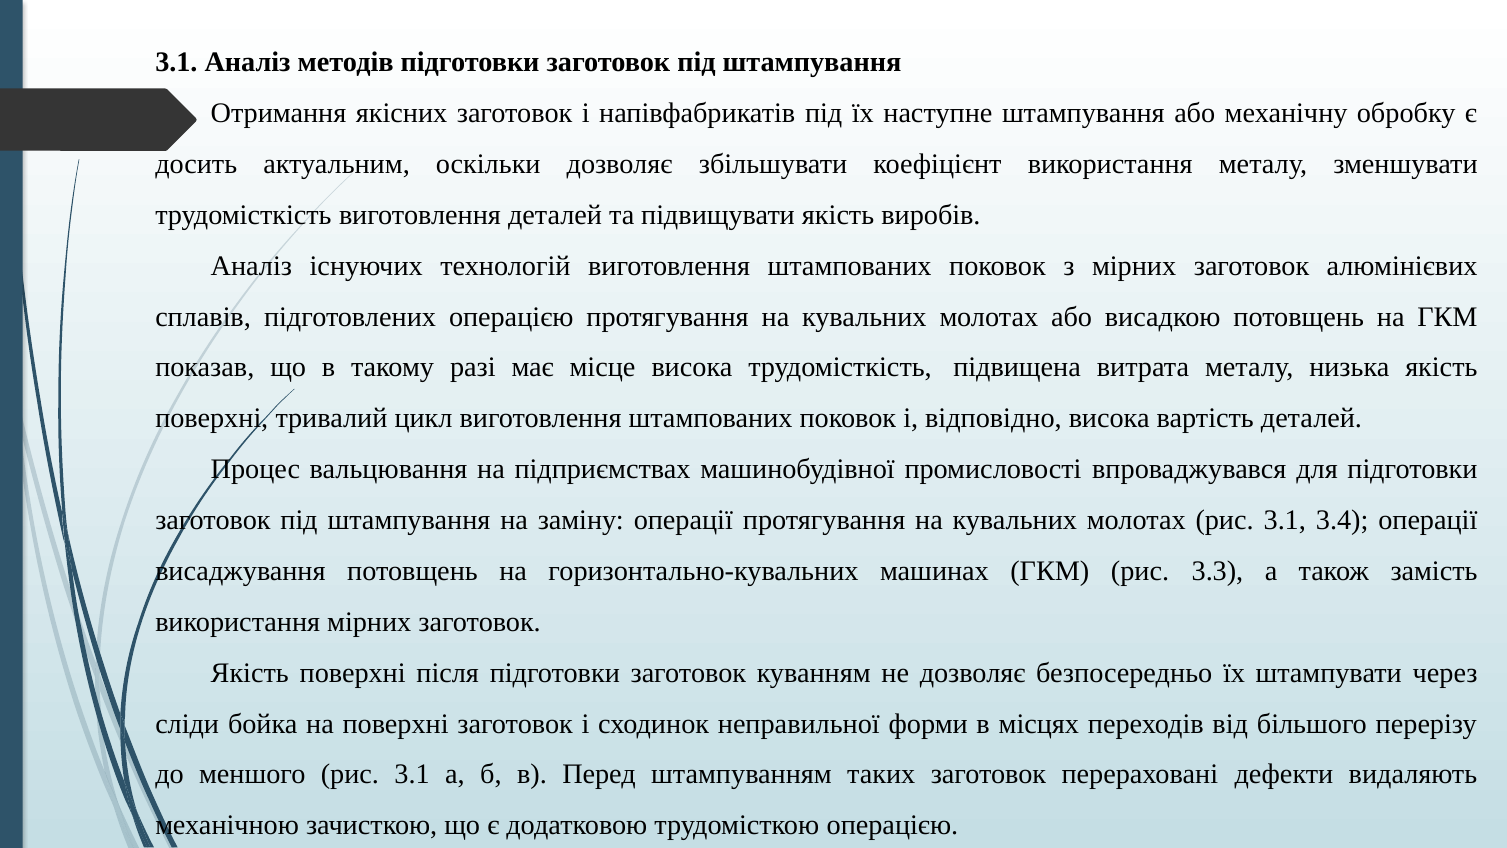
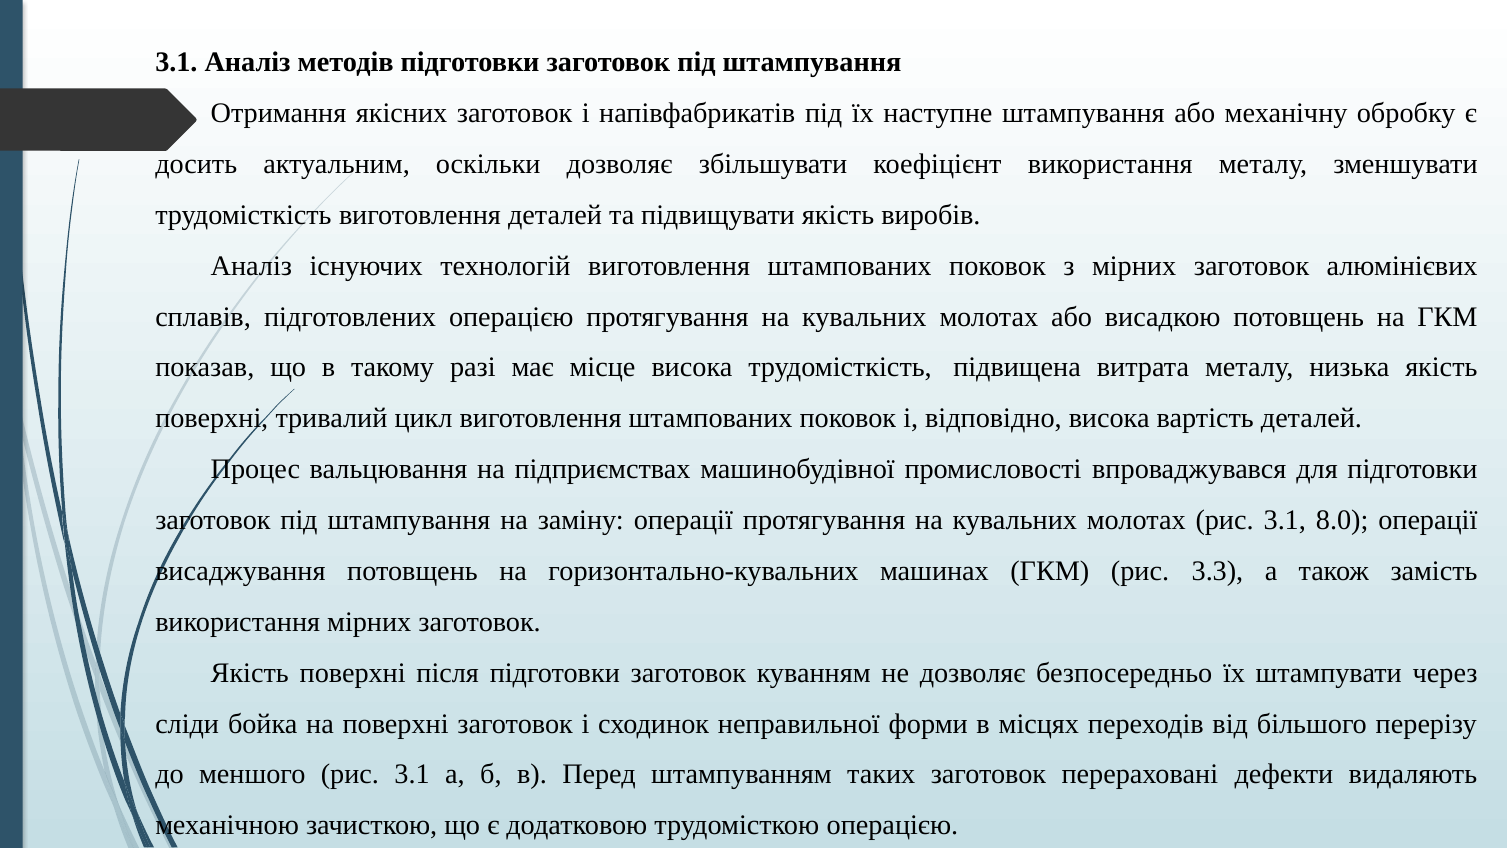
3.4: 3.4 -> 8.0
